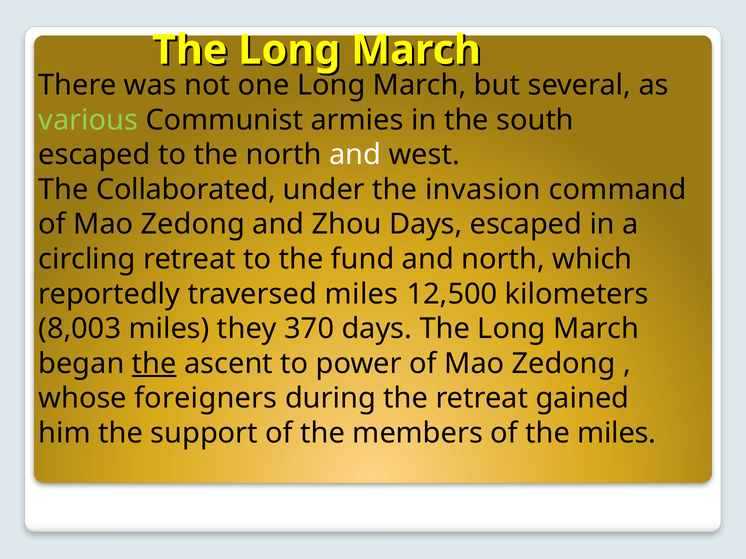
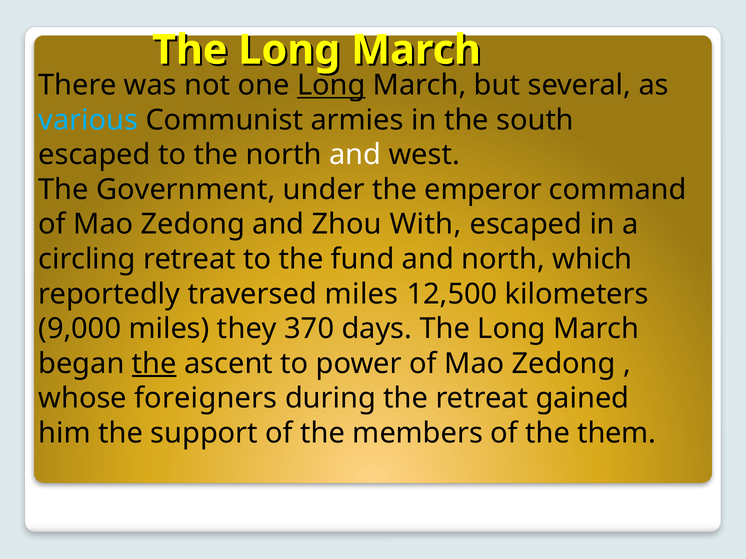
Long at (331, 85) underline: none -> present
various colour: light green -> light blue
Collaborated: Collaborated -> Government
invasion: invasion -> emperor
Zhou Days: Days -> With
8,003: 8,003 -> 9,000
the miles: miles -> them
